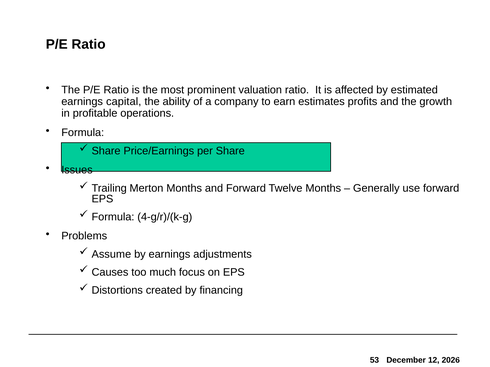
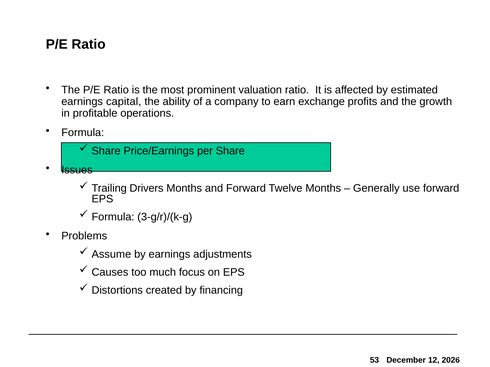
estimates: estimates -> exchange
Merton: Merton -> Drivers
4-g/r)/(k-g: 4-g/r)/(k-g -> 3-g/r)/(k-g
